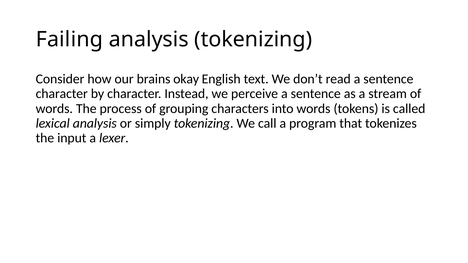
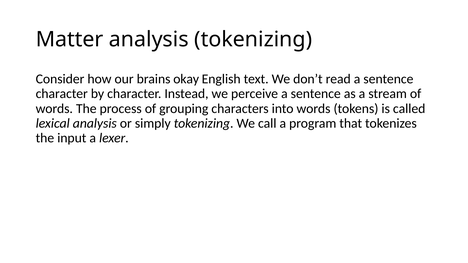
Failing: Failing -> Matter
